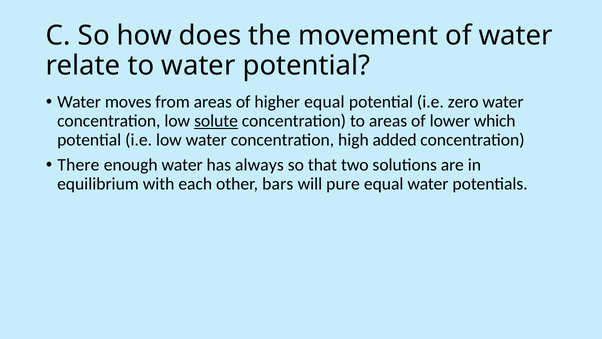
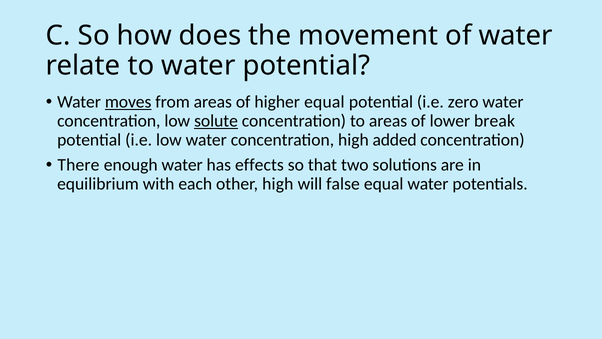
moves underline: none -> present
which: which -> break
always: always -> effects
other bars: bars -> high
pure: pure -> false
